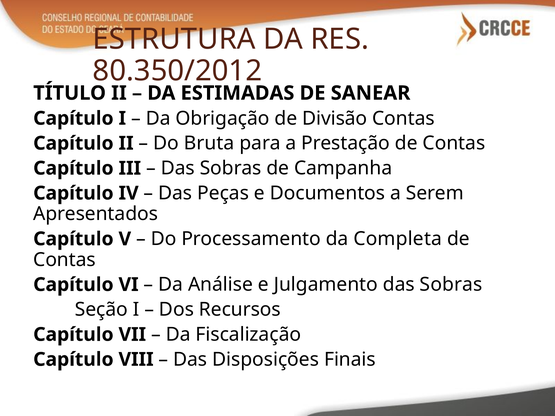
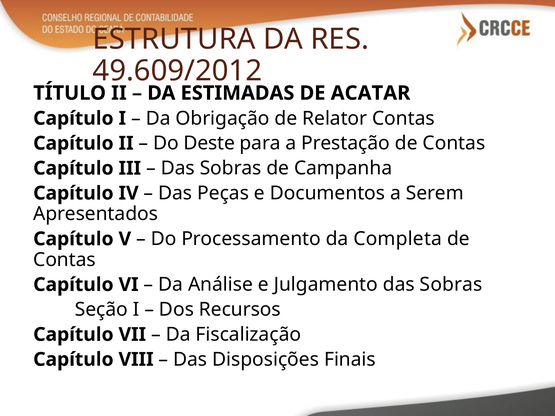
80.350/2012: 80.350/2012 -> 49.609/2012
SANEAR: SANEAR -> ACATAR
Divisão: Divisão -> Relator
Bruta: Bruta -> Deste
